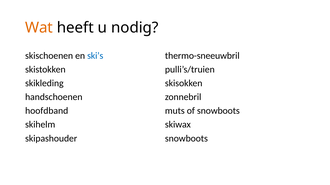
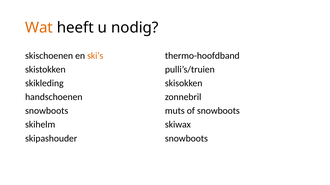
ski’s colour: blue -> orange
thermo-sneeuwbril: thermo-sneeuwbril -> thermo-hoofdband
hoofdband at (47, 111): hoofdband -> snowboots
